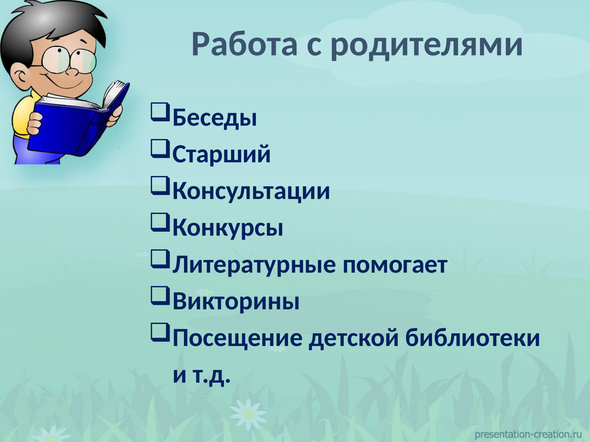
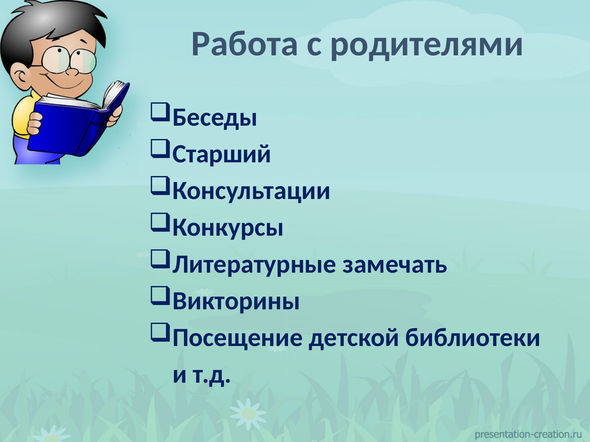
помогает: помогает -> замечать
